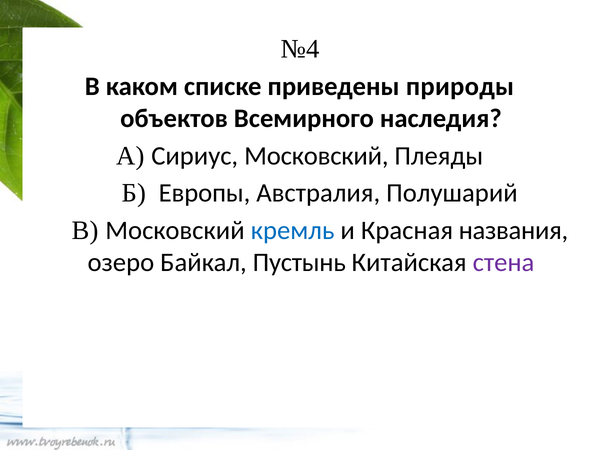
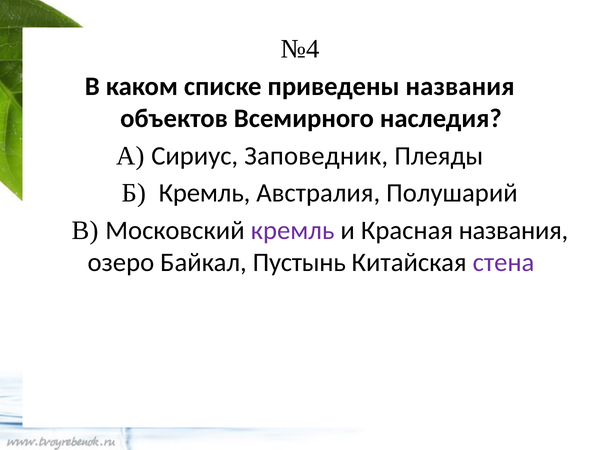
приведены природы: природы -> названия
Сириус Московский: Московский -> Заповедник
Б Европы: Европы -> Кремль
кремль at (293, 230) colour: blue -> purple
